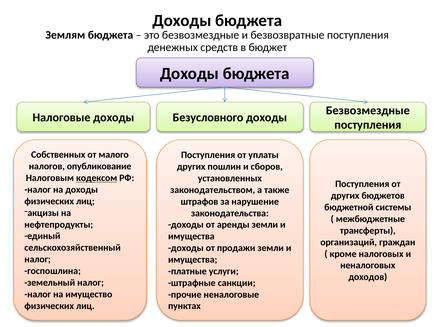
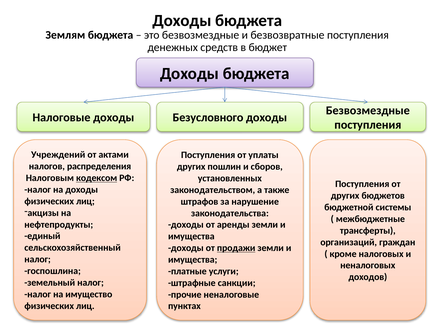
Собственных: Собственных -> Учреждений
малого: малого -> актами
опубликование: опубликование -> распределения
продажи underline: none -> present
